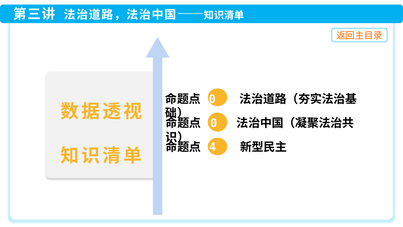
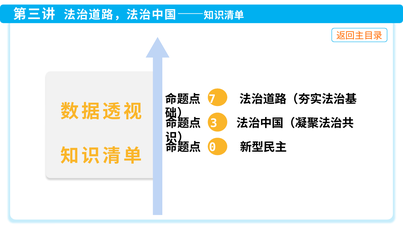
0 at (212, 99): 0 -> 7
0 at (214, 123): 0 -> 3
4: 4 -> 0
